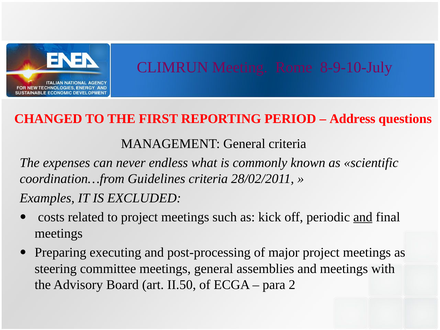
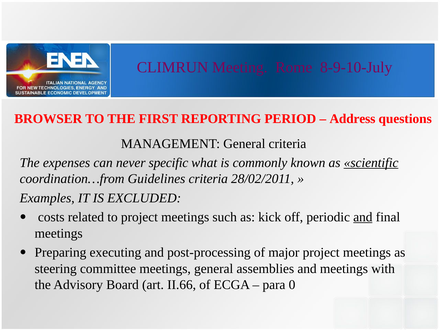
CHANGED: CHANGED -> BROWSER
endless: endless -> specific
scientific underline: none -> present
II.50: II.50 -> II.66
2: 2 -> 0
